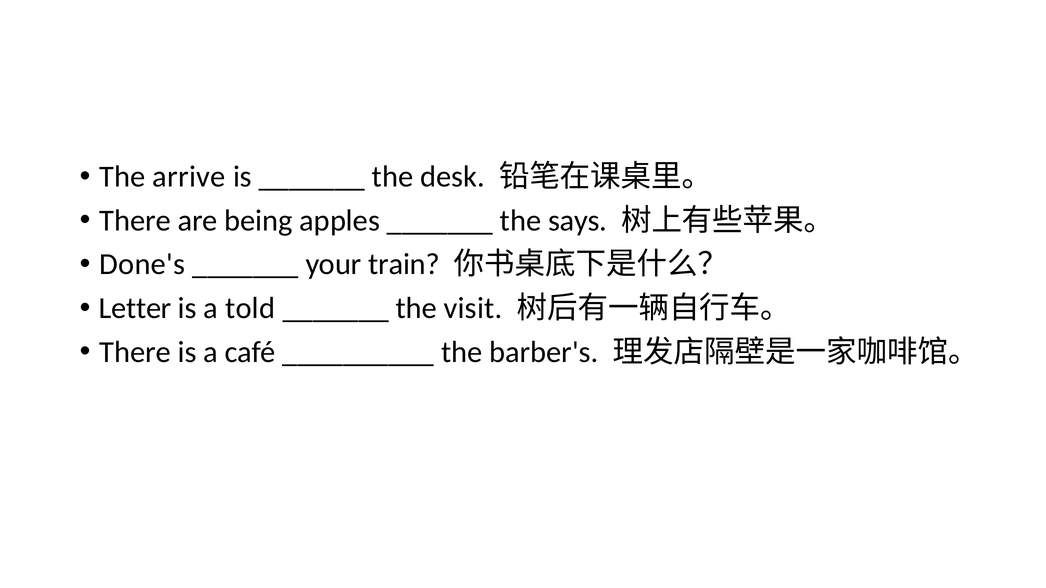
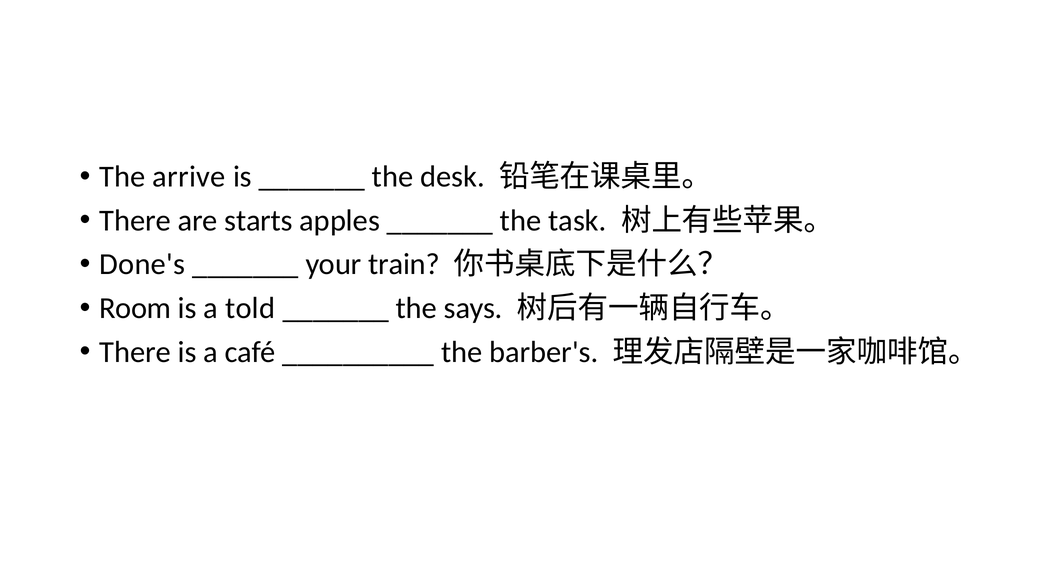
being: being -> starts
says: says -> task
Letter: Letter -> Room
visit: visit -> says
